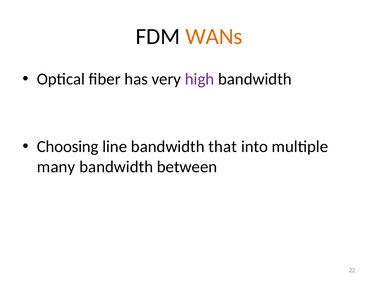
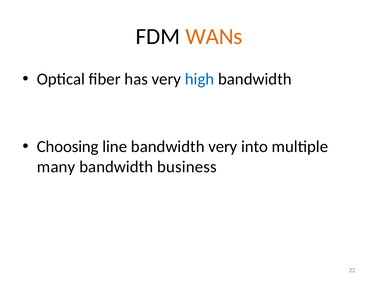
high colour: purple -> blue
bandwidth that: that -> very
between: between -> business
